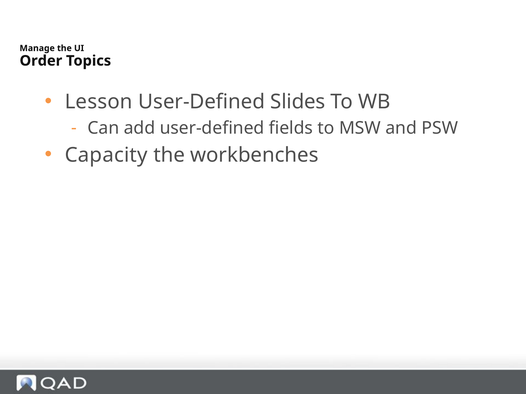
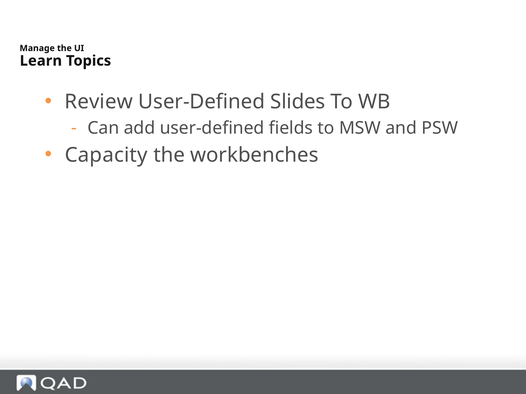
Order: Order -> Learn
Lesson: Lesson -> Review
